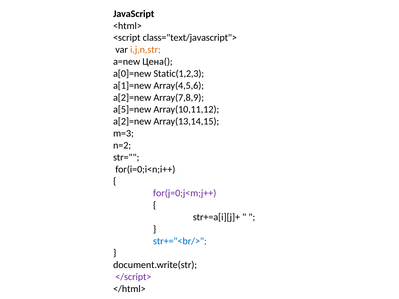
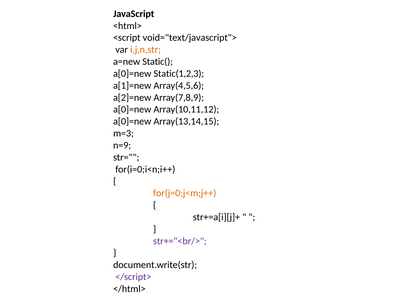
class="text/javascript">: class="text/javascript"> -> void="text/javascript">
Цена(: Цена( -> Static(
a[5]=new at (132, 110): a[5]=new -> a[0]=new
a[2]=new at (132, 121): a[2]=new -> a[0]=new
n=2: n=2 -> n=9
for(j=0;j<m;j++ colour: purple -> orange
str+="<br/> colour: blue -> purple
